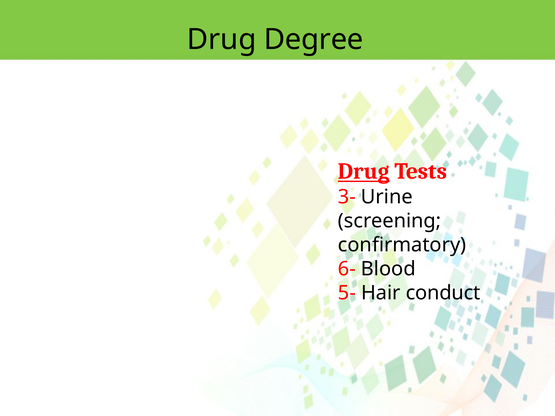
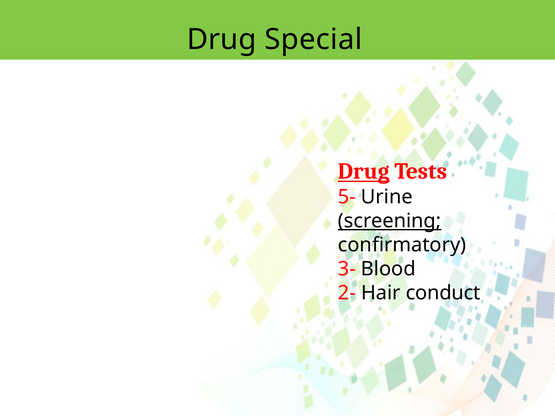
Degree: Degree -> Special
3-: 3- -> 5-
screening underline: none -> present
6-: 6- -> 3-
5-: 5- -> 2-
